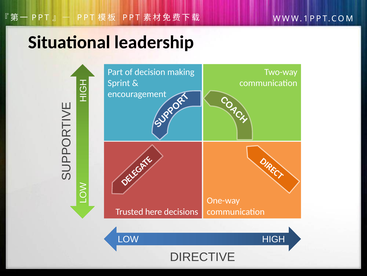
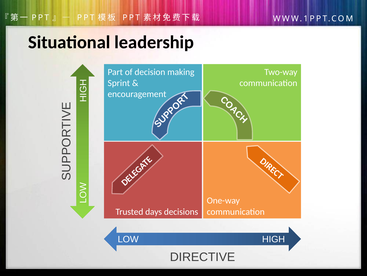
here: here -> days
